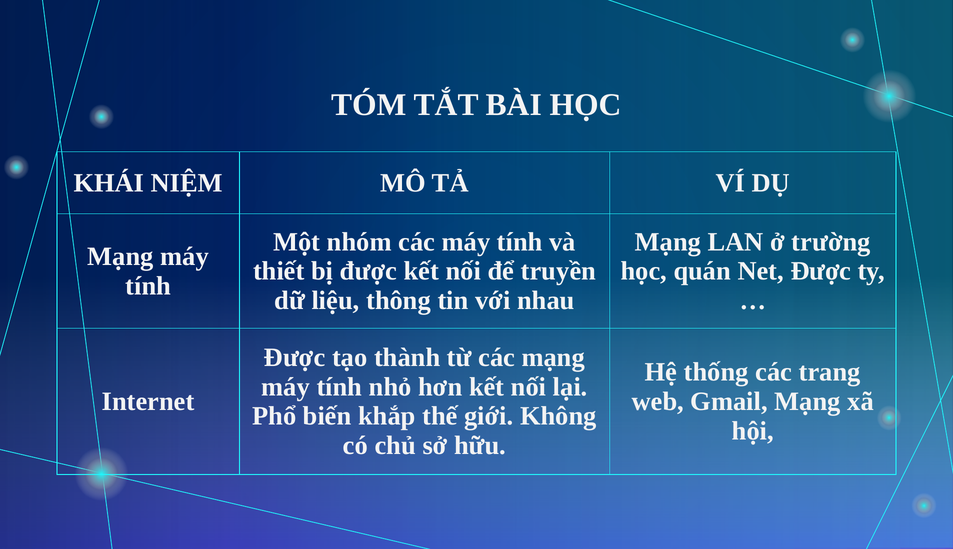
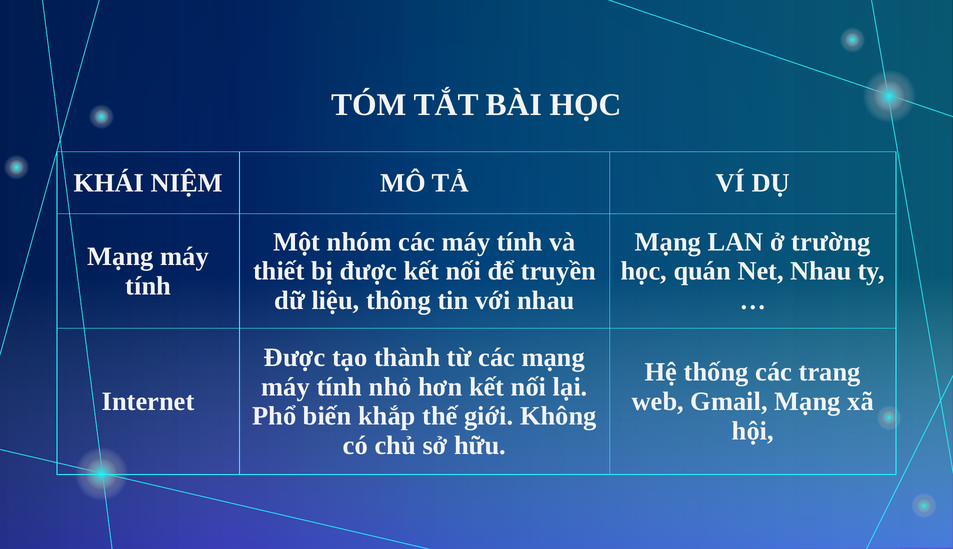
Net Được: Được -> Nhau
